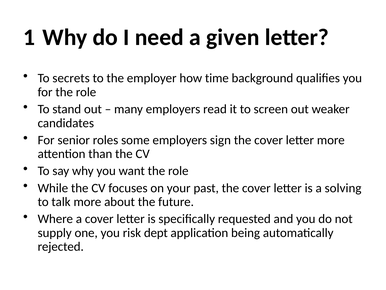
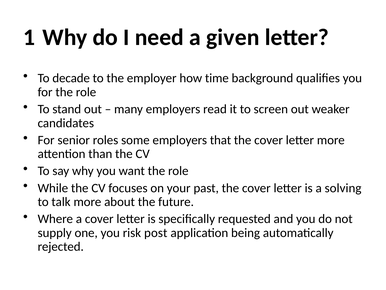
secrets: secrets -> decade
sign: sign -> that
dept: dept -> post
